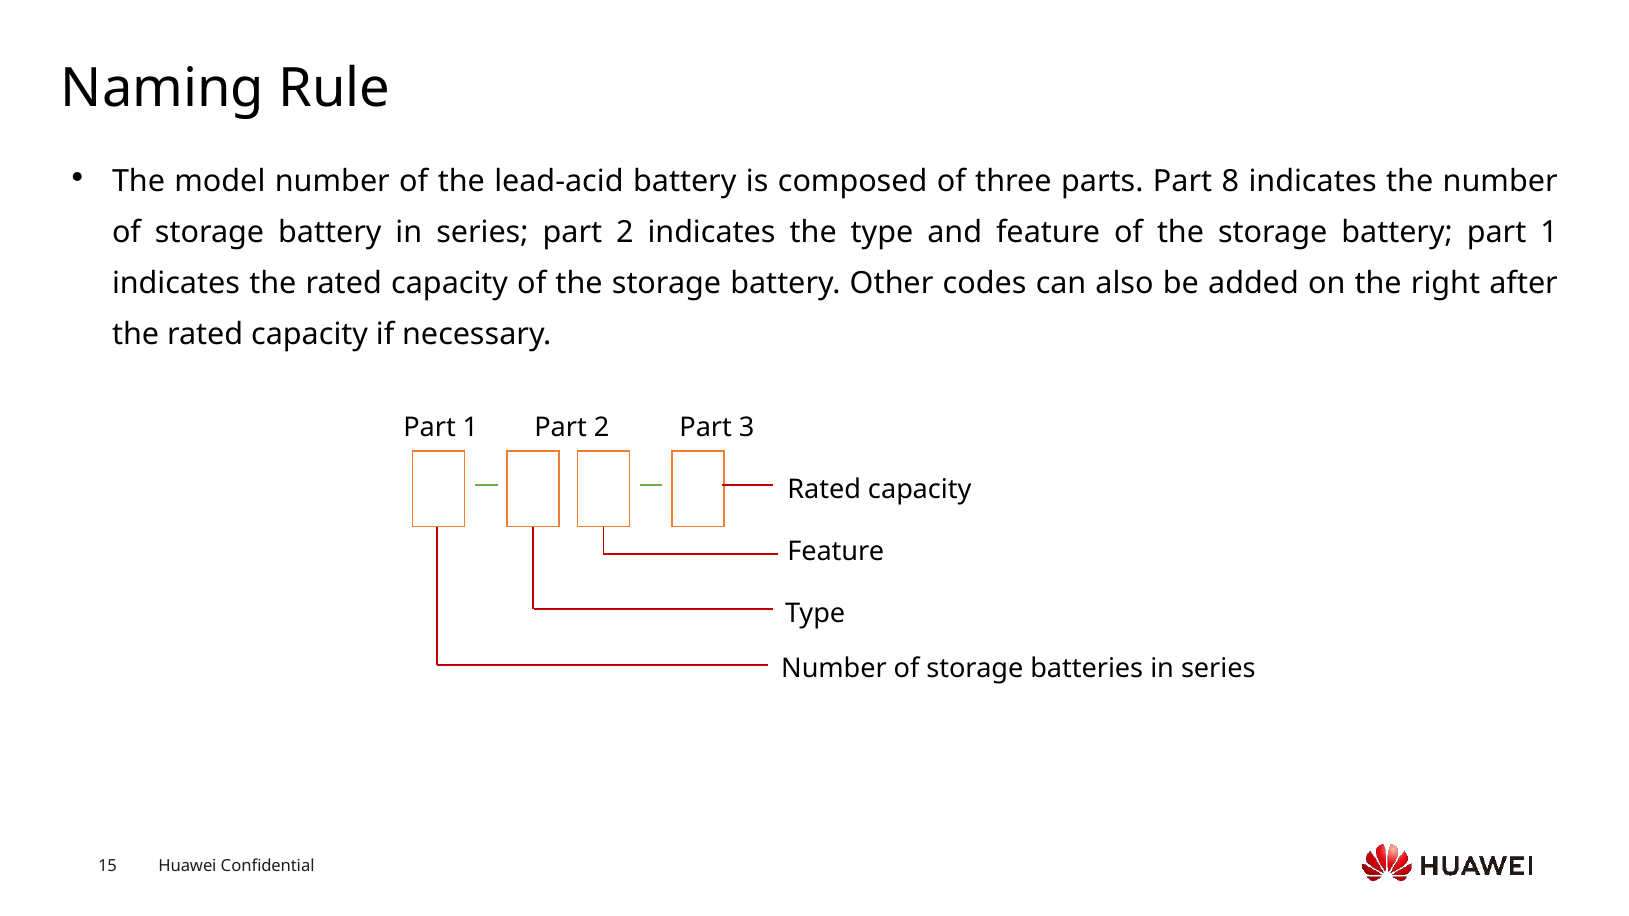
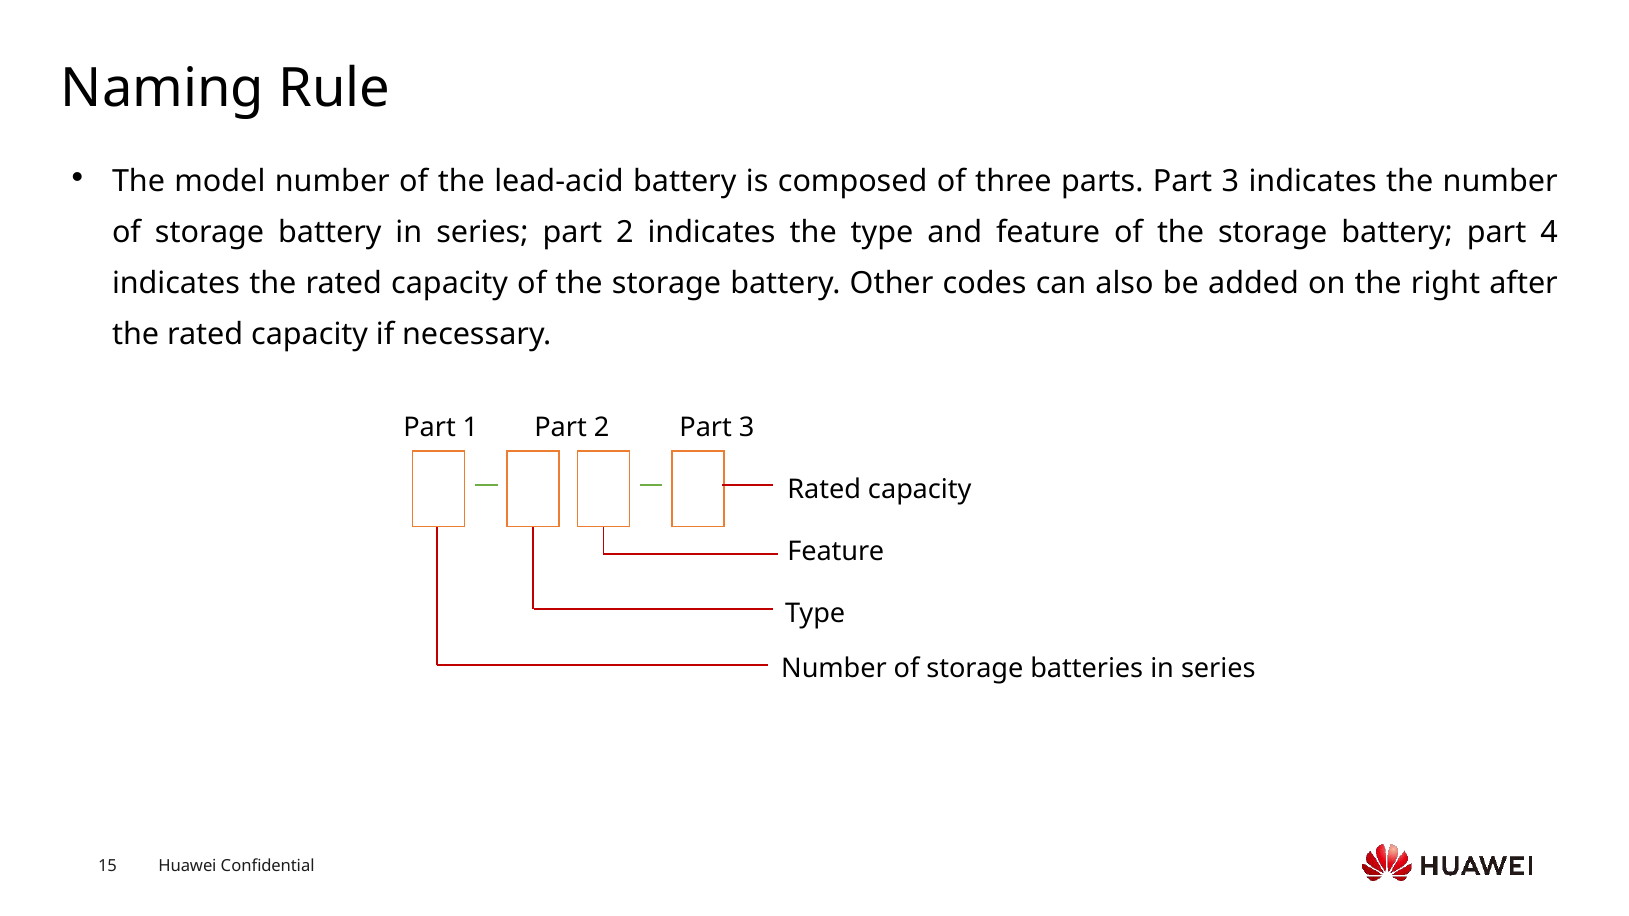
parts Part 8: 8 -> 3
battery part 1: 1 -> 4
